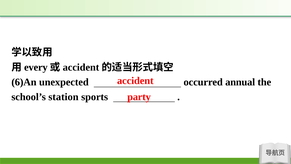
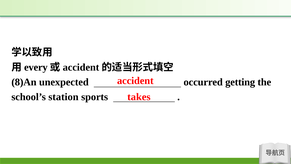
6)An: 6)An -> 8)An
annual: annual -> getting
party: party -> takes
